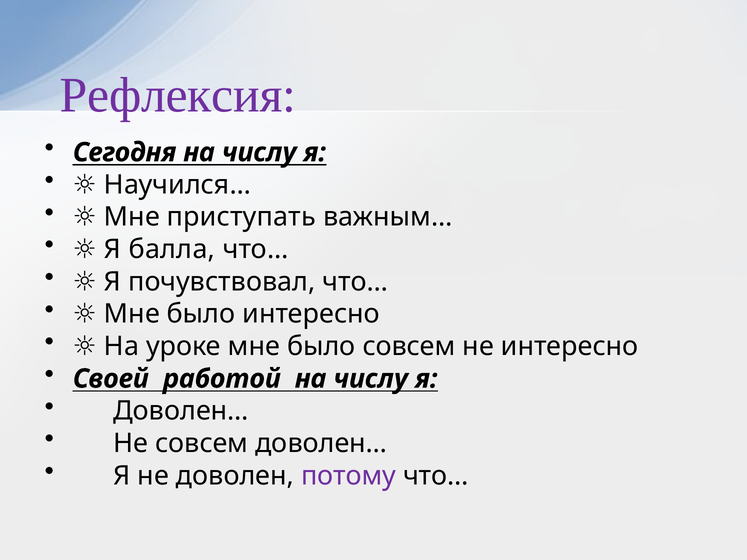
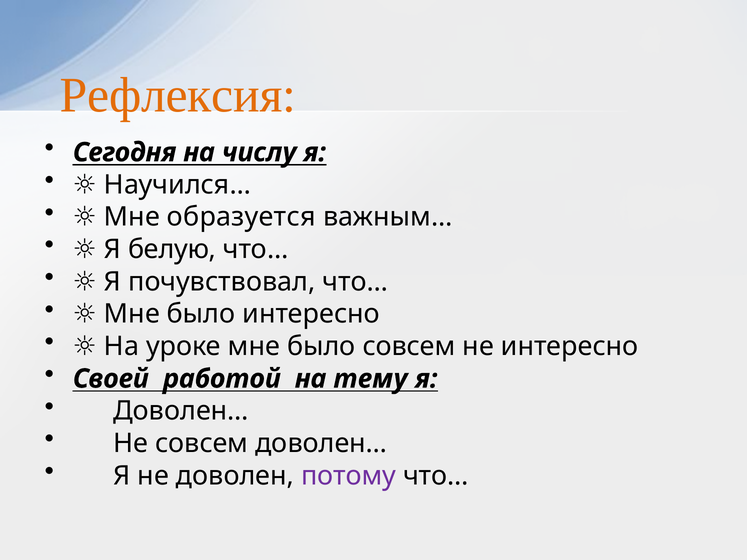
Рефлексия colour: purple -> orange
приступать: приступать -> образуется
балла: балла -> белую
работой на числу: числу -> тему
